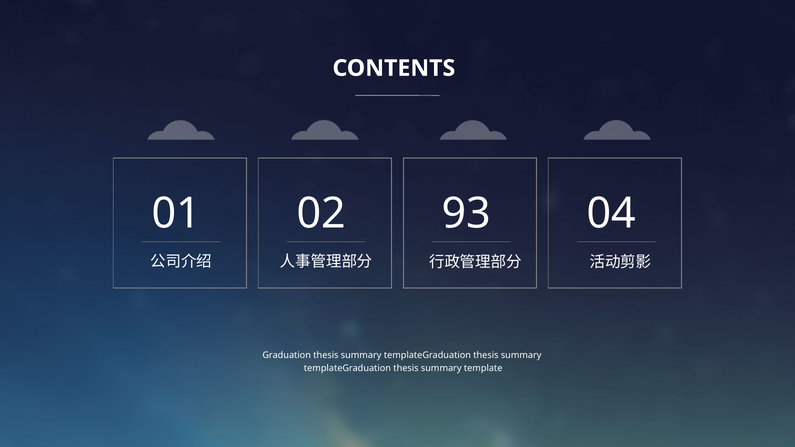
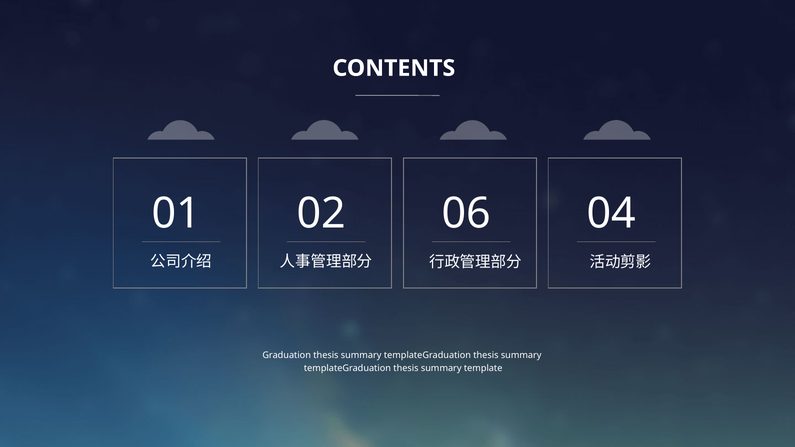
93: 93 -> 06
